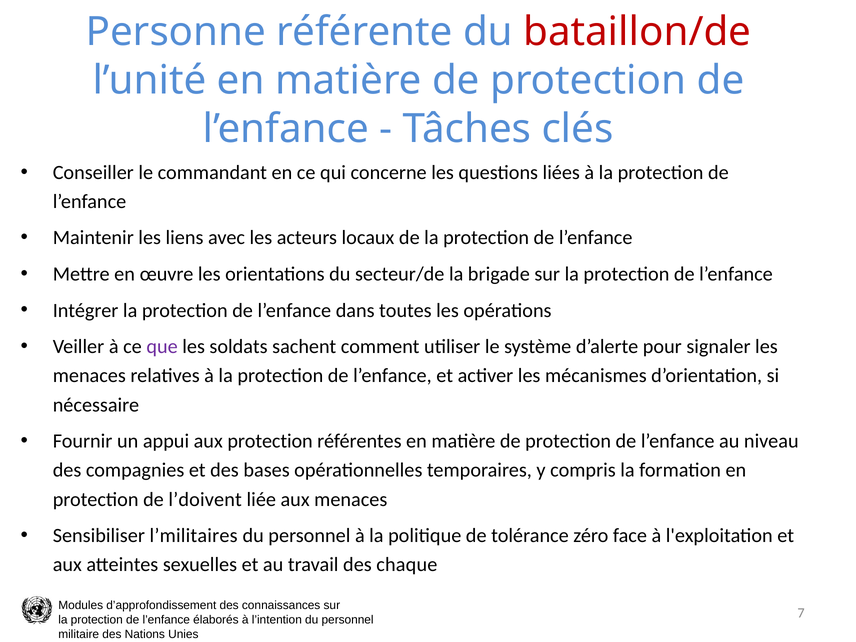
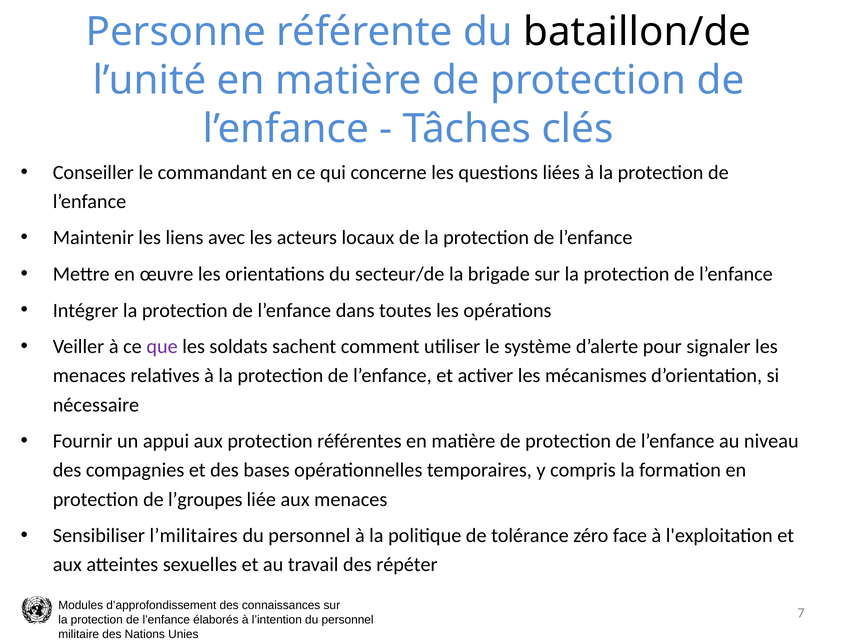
bataillon/de colour: red -> black
l’doivent: l’doivent -> l’groupes
chaque: chaque -> répéter
